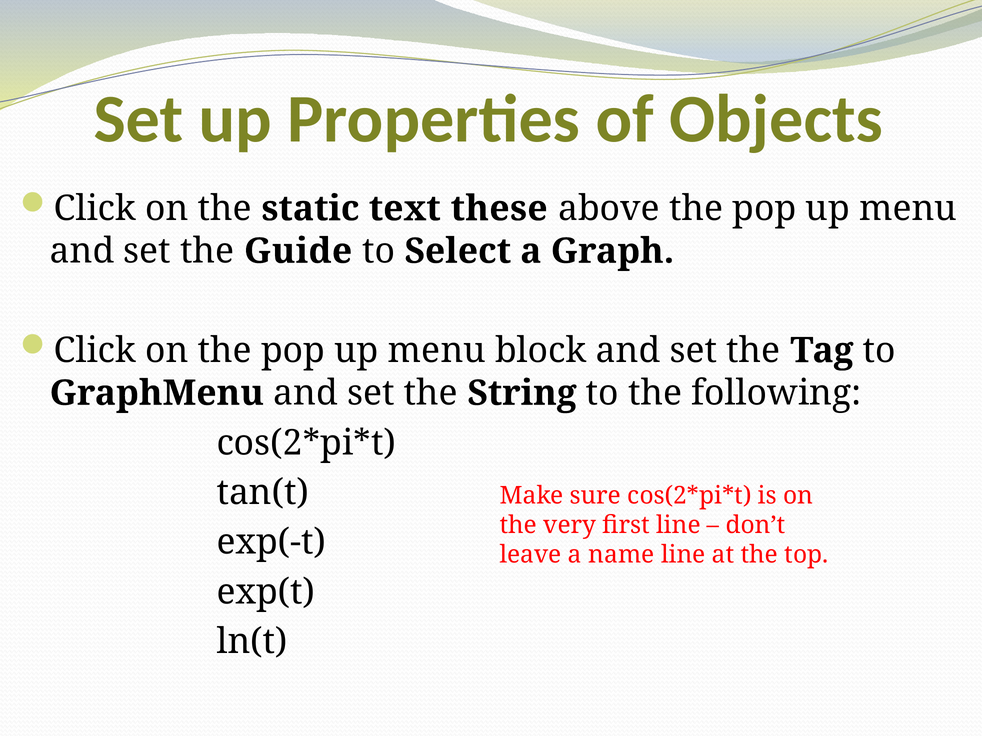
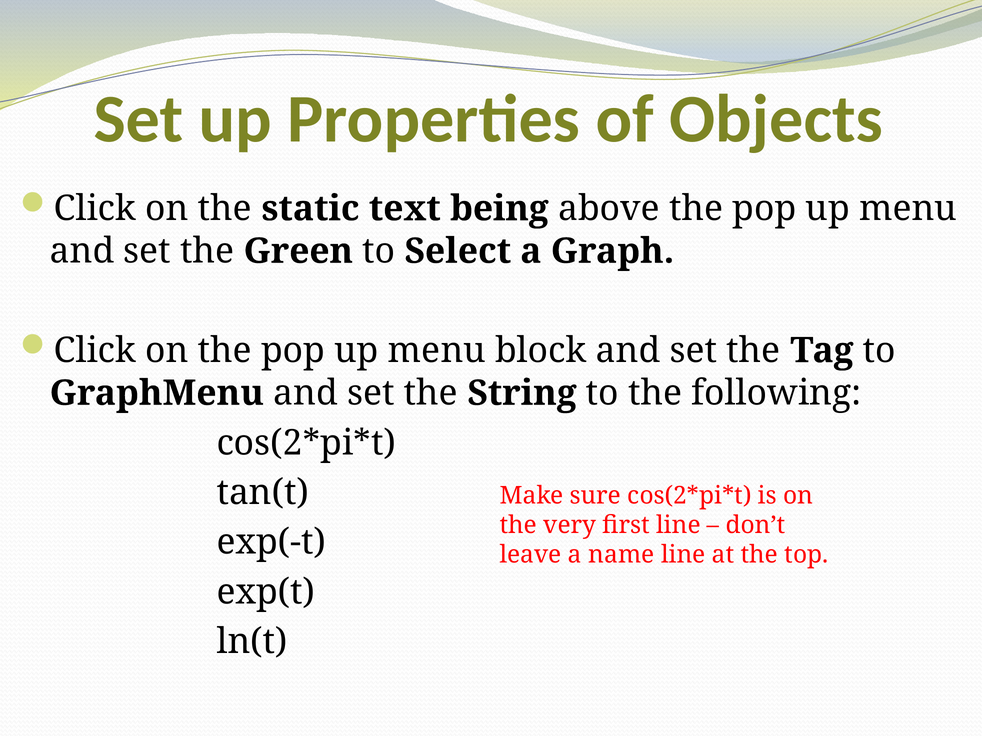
these: these -> being
Guide: Guide -> Green
